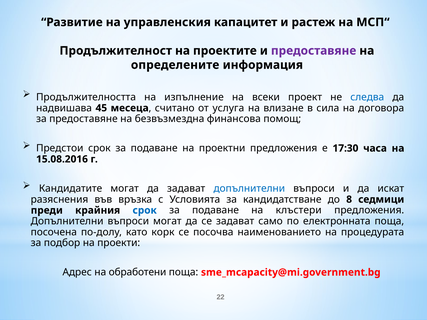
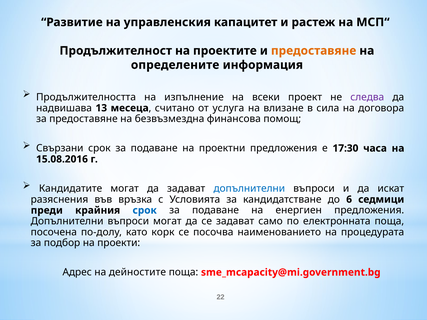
предоставяне at (314, 51) colour: purple -> orange
следва colour: blue -> purple
45: 45 -> 13
Предстои: Предстои -> Свързани
8: 8 -> 6
клъстери: клъстери -> енергиен
обработени: обработени -> дейностите
